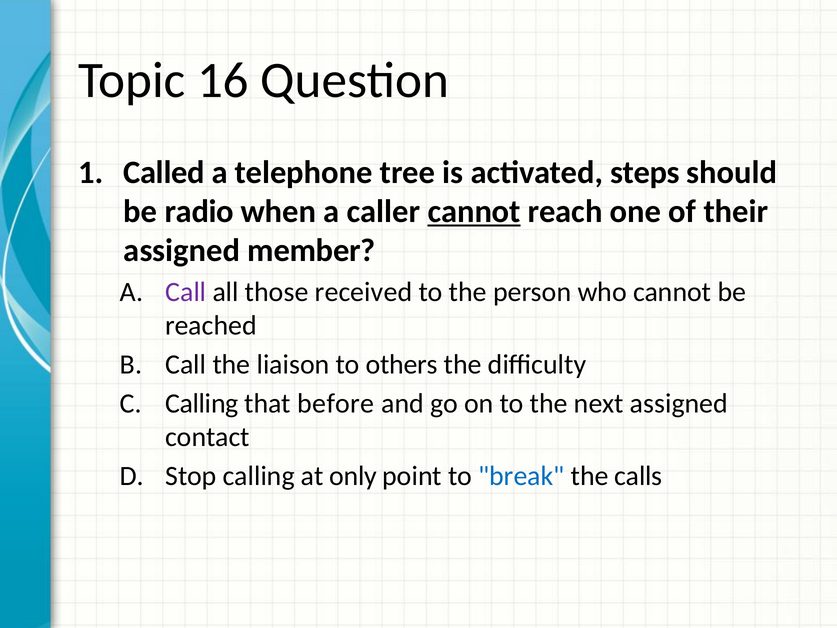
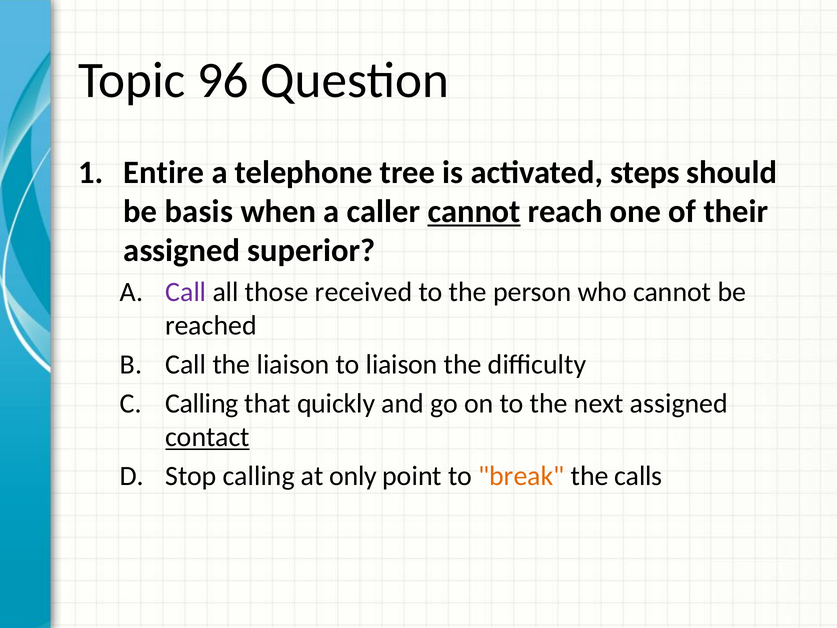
16: 16 -> 96
Called: Called -> Entire
radio: radio -> basis
member: member -> superior
to others: others -> liaison
before: before -> quickly
contact underline: none -> present
break colour: blue -> orange
